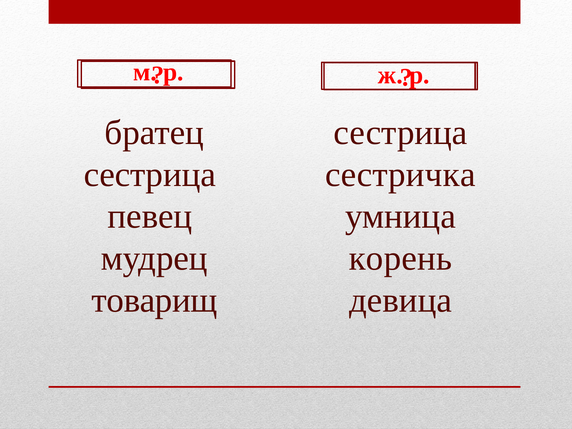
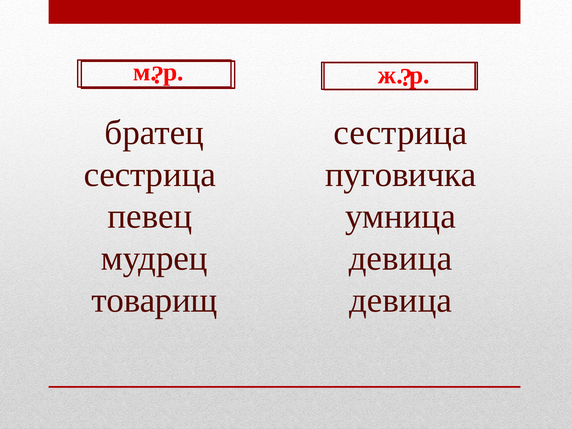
сестричка: сестричка -> пуговичка
корень at (400, 258): корень -> девица
